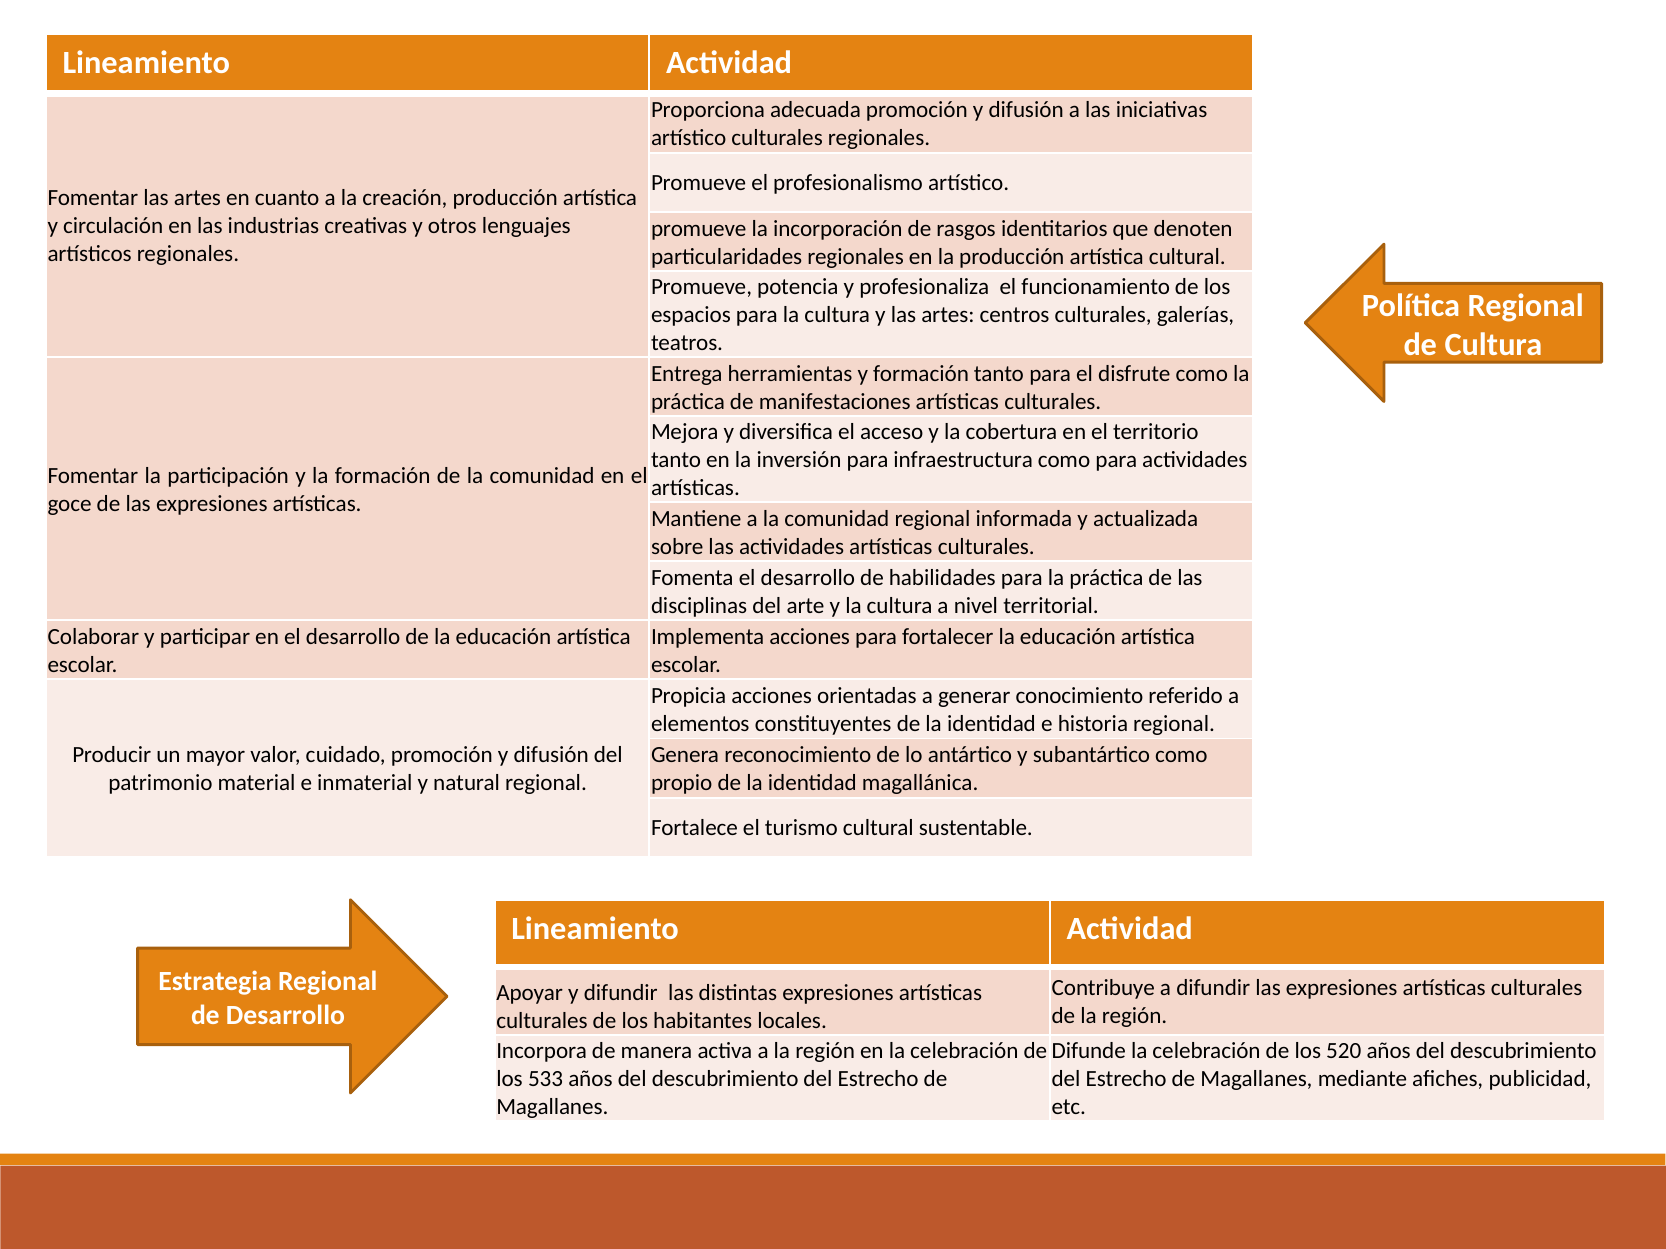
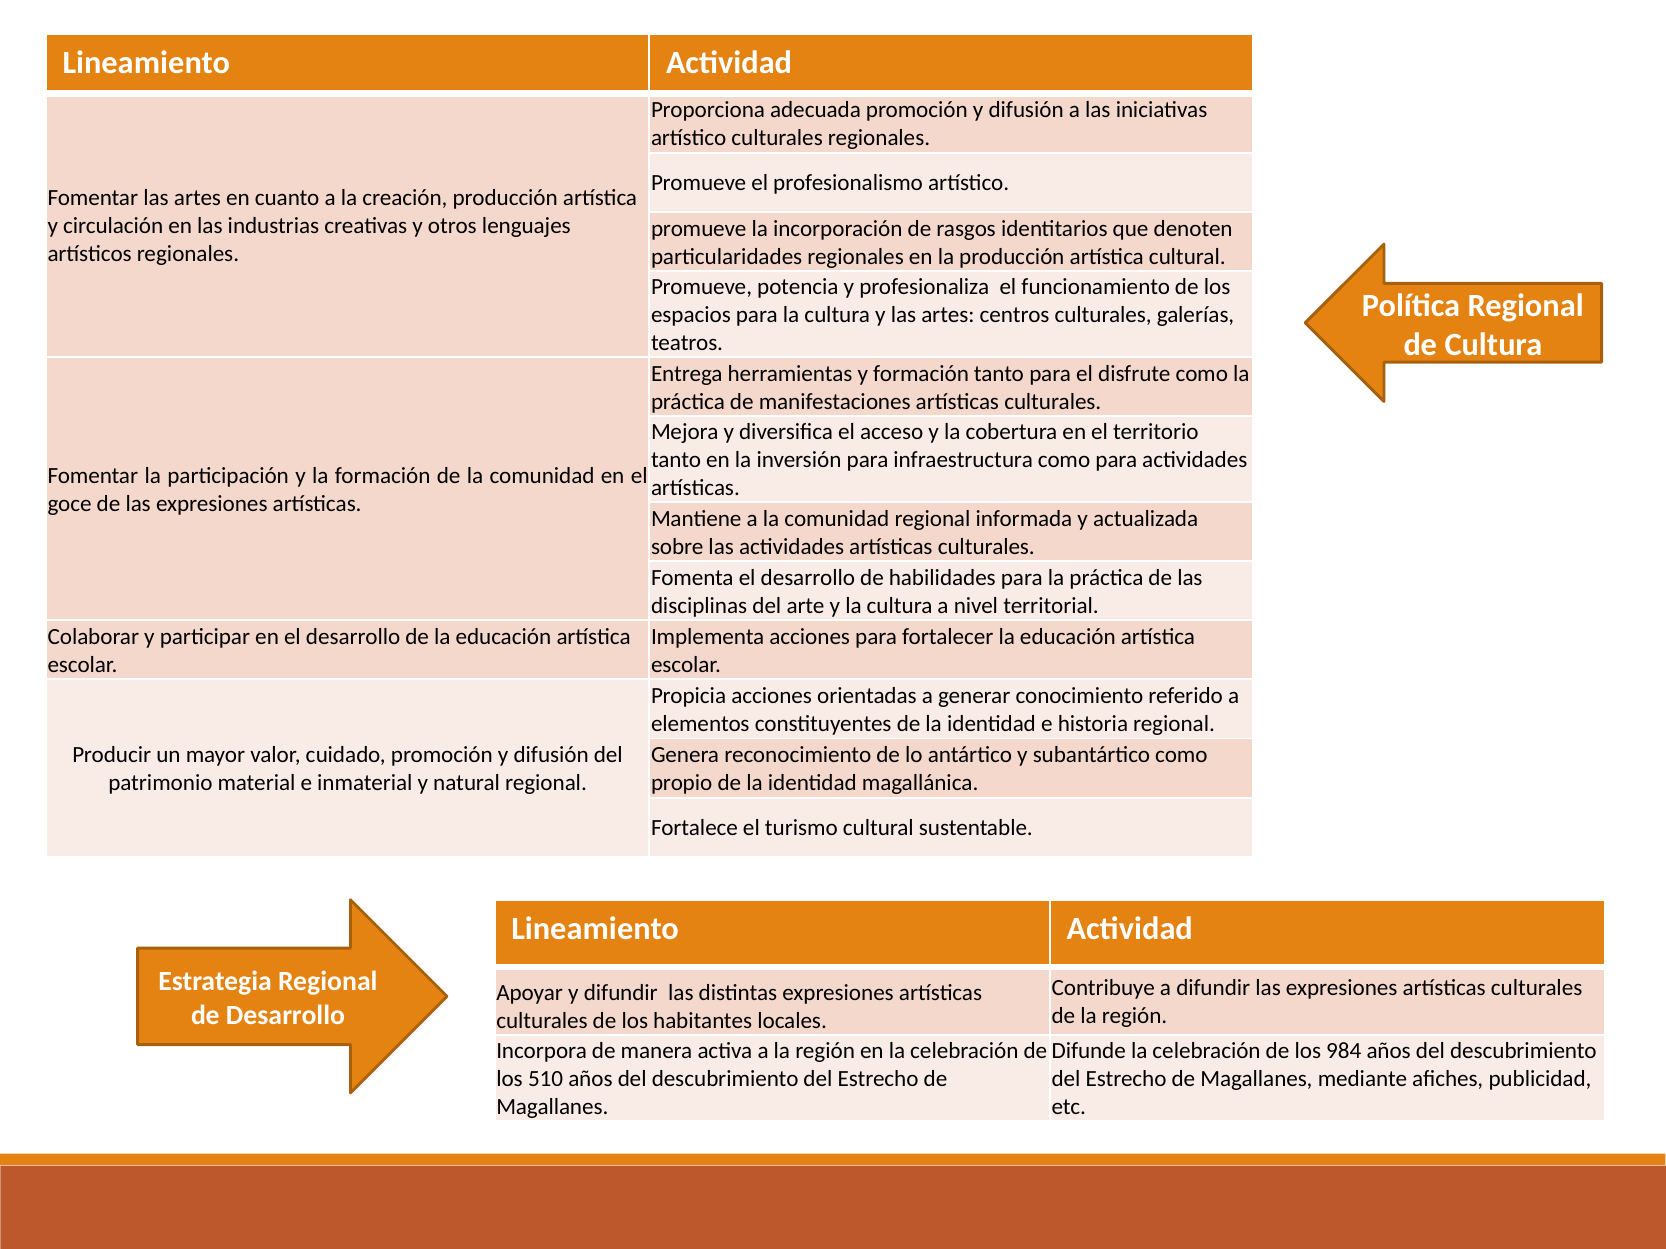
520: 520 -> 984
533: 533 -> 510
